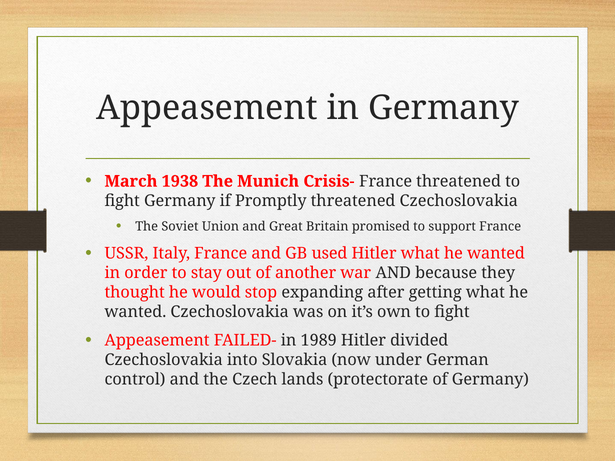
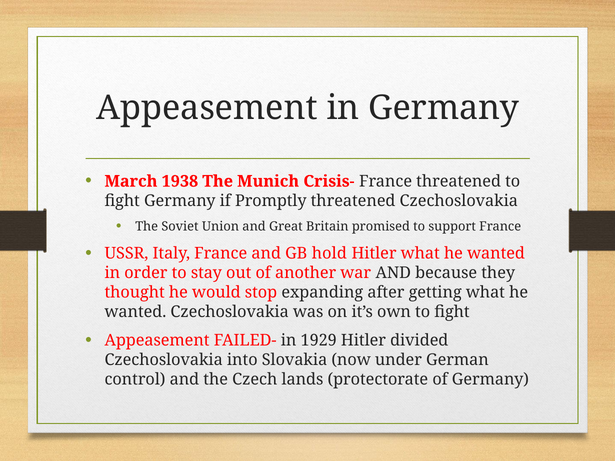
used: used -> hold
1989: 1989 -> 1929
